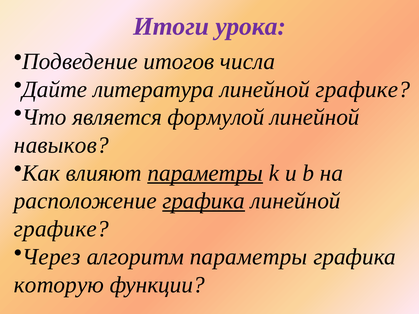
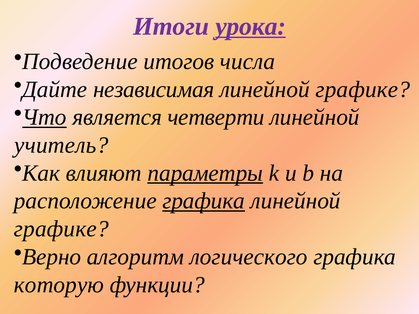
урока underline: none -> present
литература: литература -> независимая
Что underline: none -> present
формулой: формулой -> четверти
навыков: навыков -> учитель
Через: Через -> Верно
алгоритм параметры: параметры -> логического
